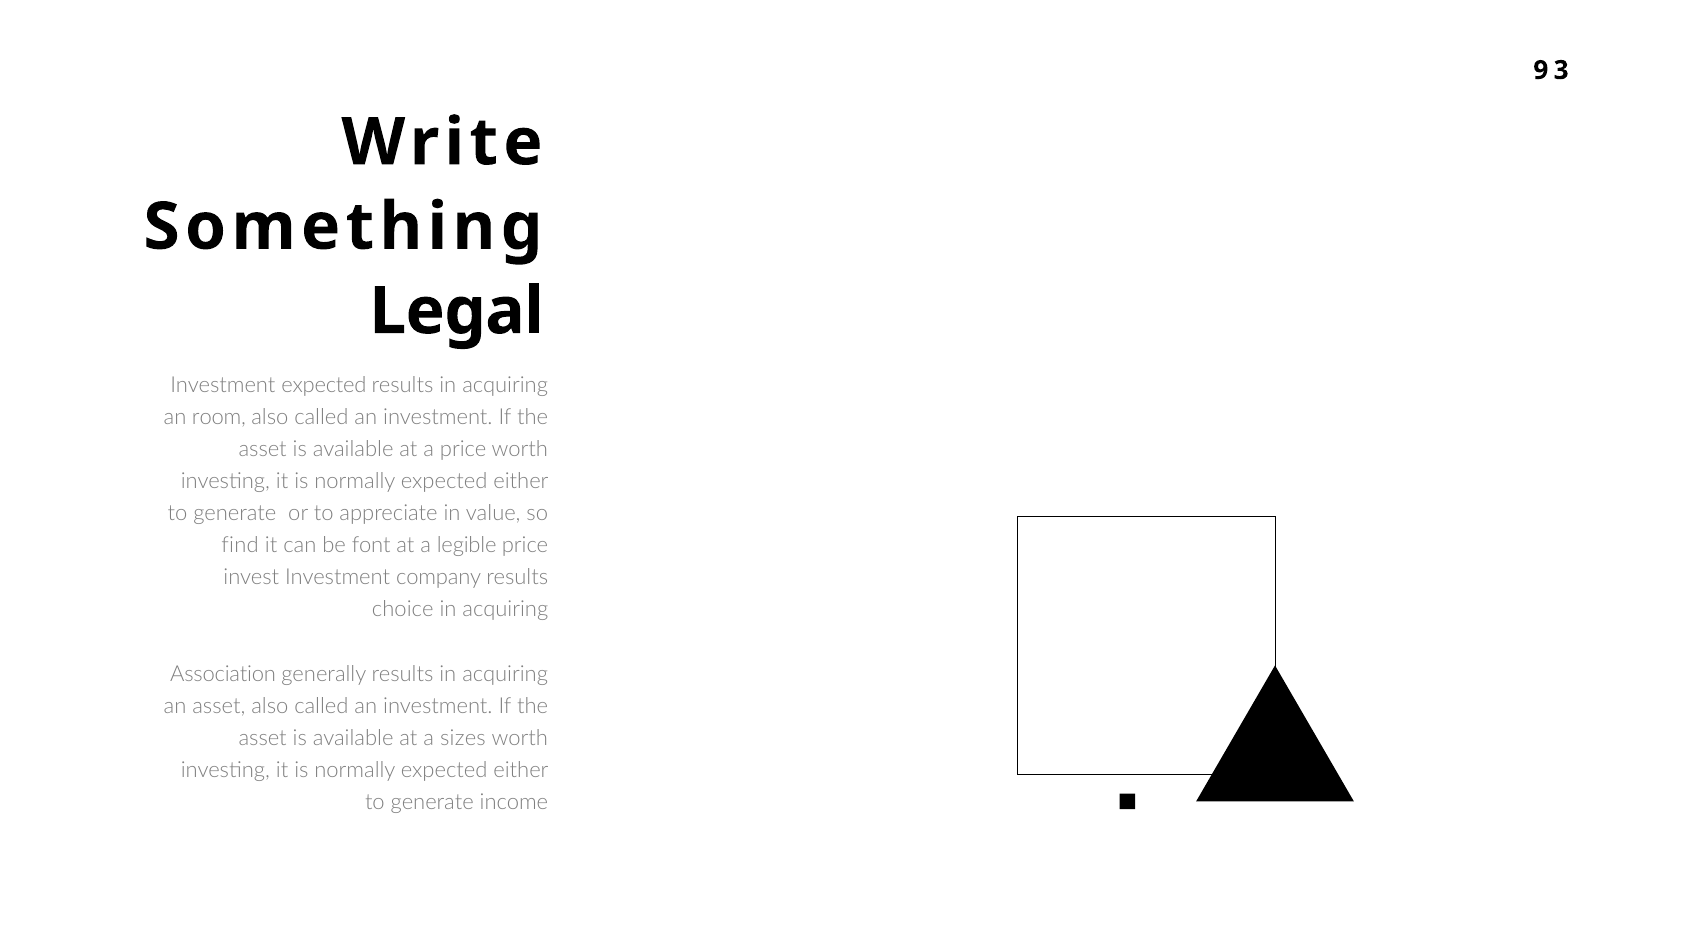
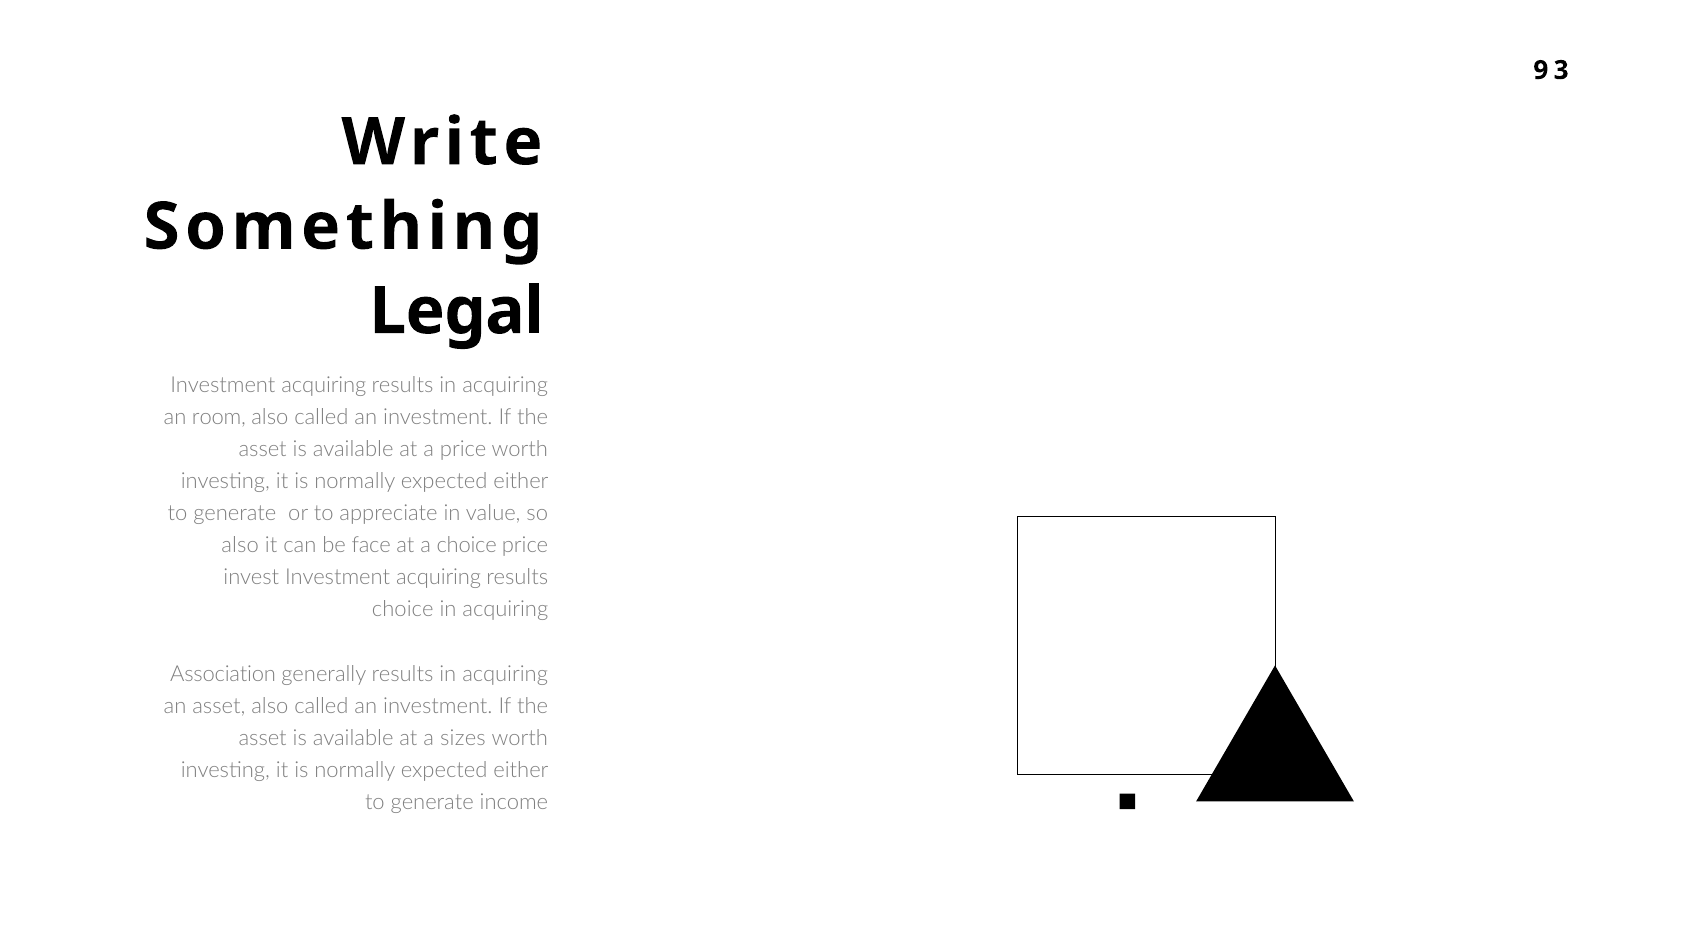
expected at (324, 385): expected -> acquiring
find at (240, 546): find -> also
font: font -> face
a legible: legible -> choice
invest Investment company: company -> acquiring
